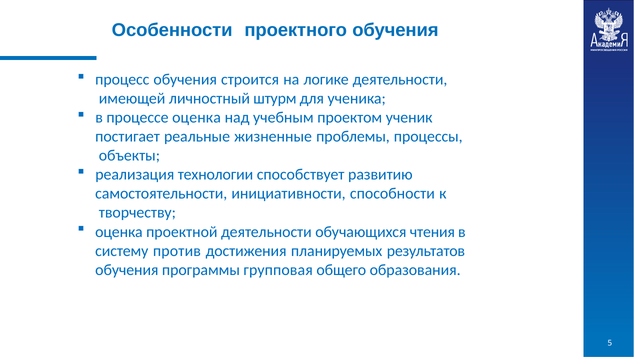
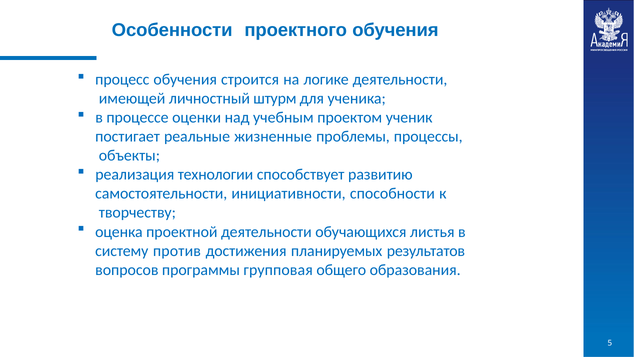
процессе оценка: оценка -> оценки
чтения: чтения -> листья
обучения at (127, 270): обучения -> вопросов
